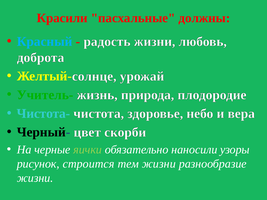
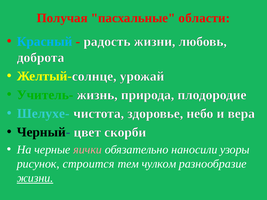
Красили: Красили -> Получая
должны: должны -> области
Чистота-: Чистота- -> Шелухе-
яички colour: light green -> pink
тем жизни: жизни -> чулком
жизни at (35, 178) underline: none -> present
